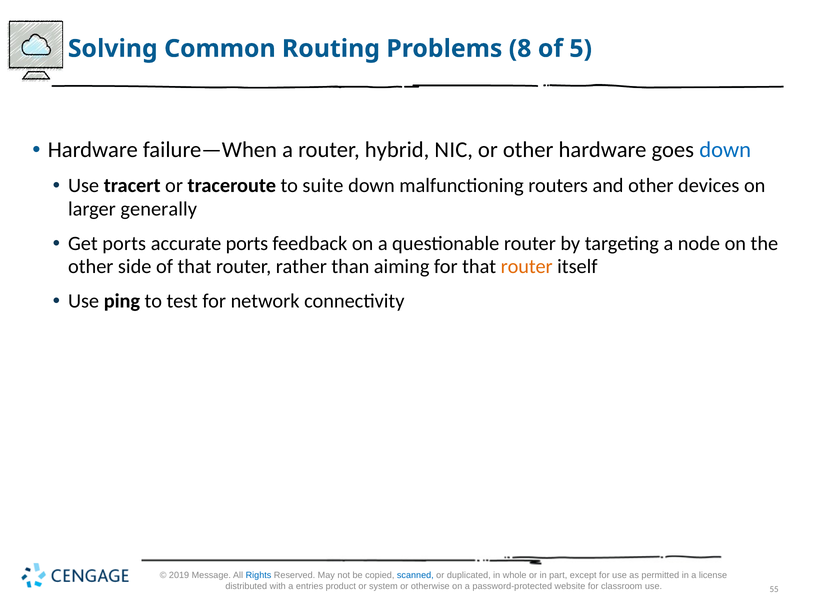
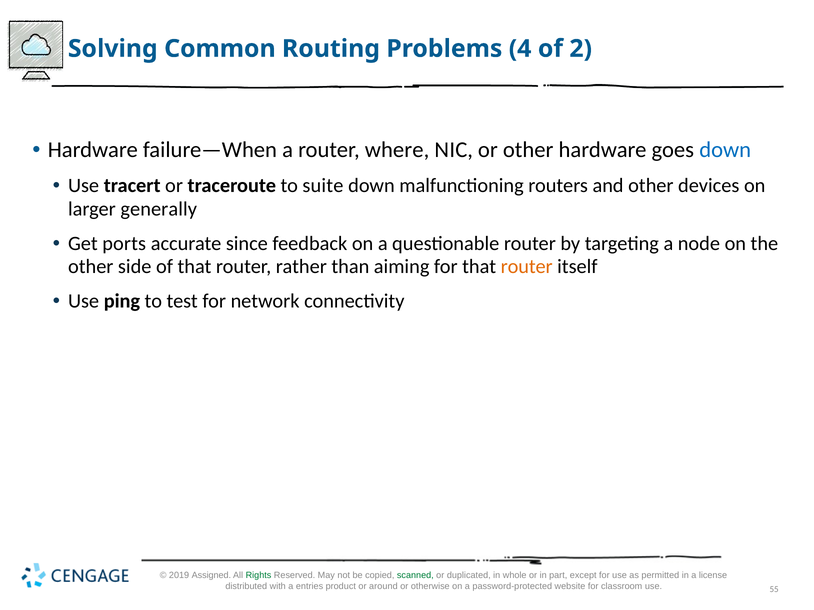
8: 8 -> 4
5: 5 -> 2
hybrid: hybrid -> where
accurate ports: ports -> since
Message: Message -> Assigned
Rights colour: blue -> green
scanned colour: blue -> green
system: system -> around
